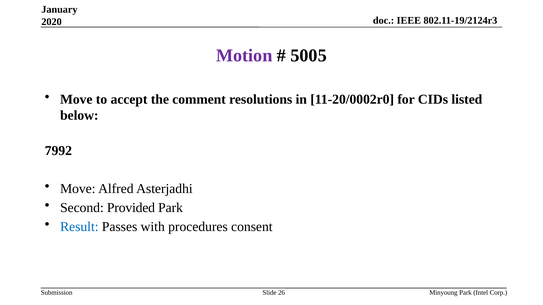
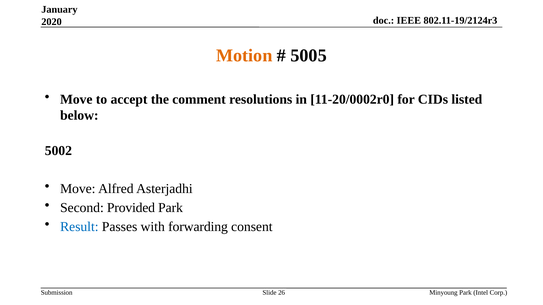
Motion colour: purple -> orange
7992: 7992 -> 5002
procedures: procedures -> forwarding
